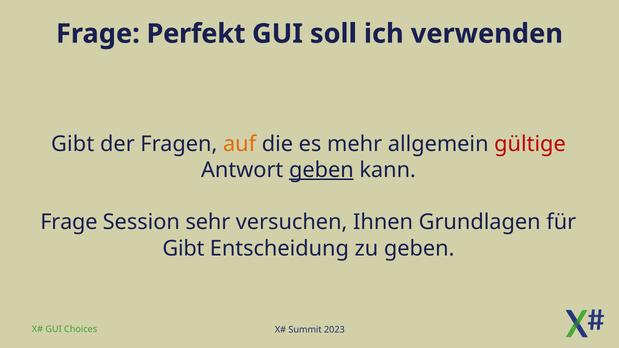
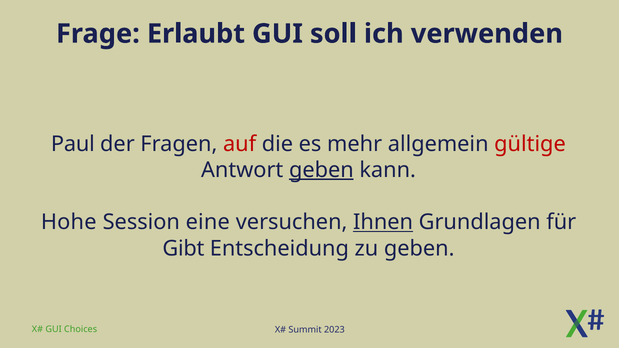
Perfekt: Perfekt -> Erlaubt
Gibt at (73, 144): Gibt -> Paul
auf colour: orange -> red
Frage at (69, 222): Frage -> Hohe
sehr: sehr -> eine
Ihnen underline: none -> present
